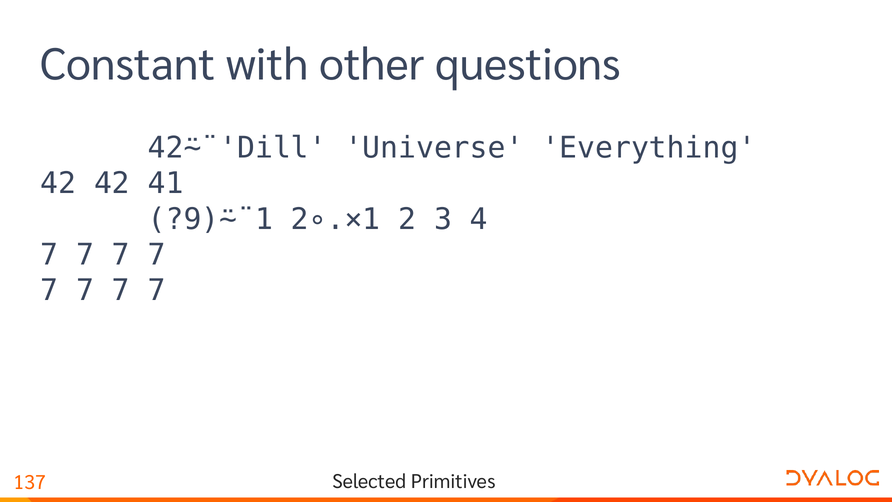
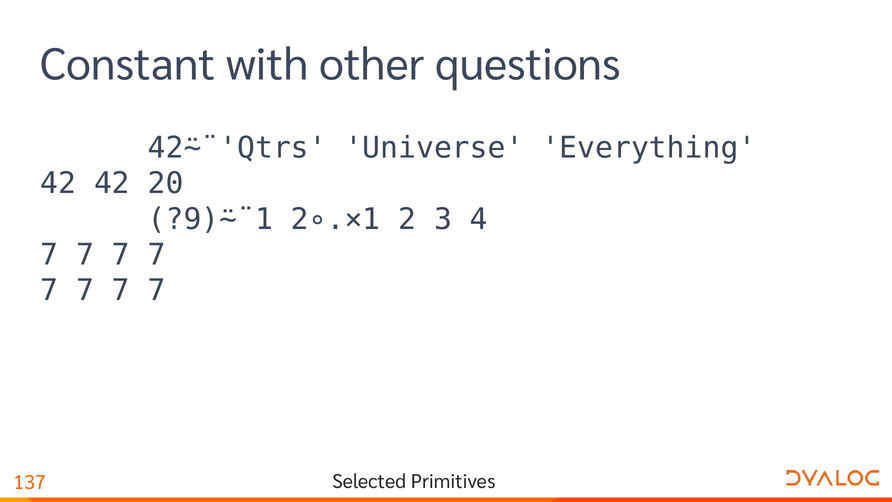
42⍨¨'Dill: 42⍨¨'Dill -> 42⍨¨'Qtrs
41: 41 -> 20
